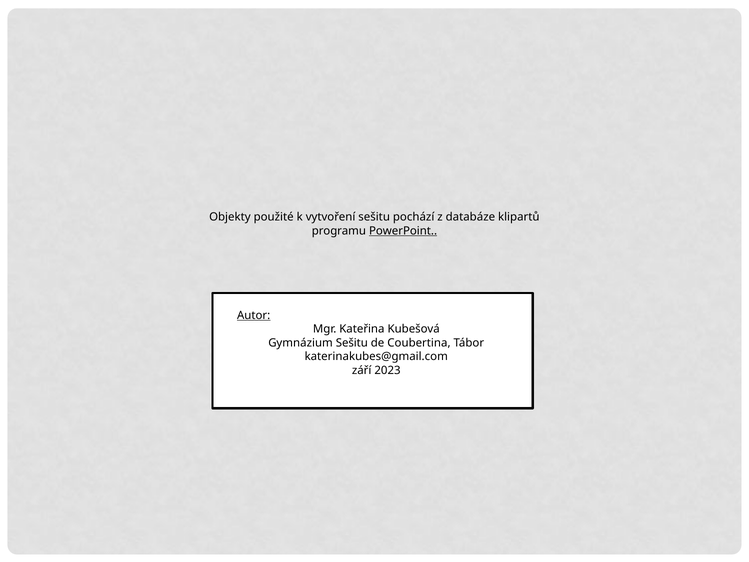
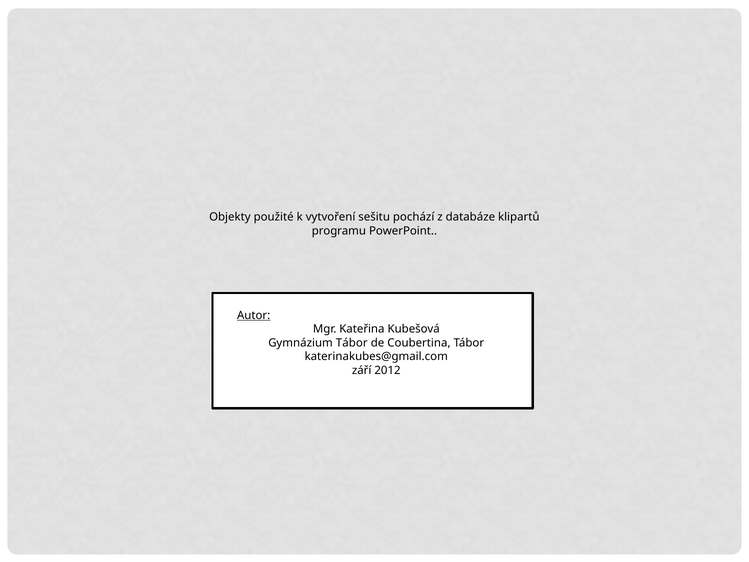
PowerPoint underline: present -> none
Gymnázium Sešitu: Sešitu -> Tábor
2023: 2023 -> 2012
